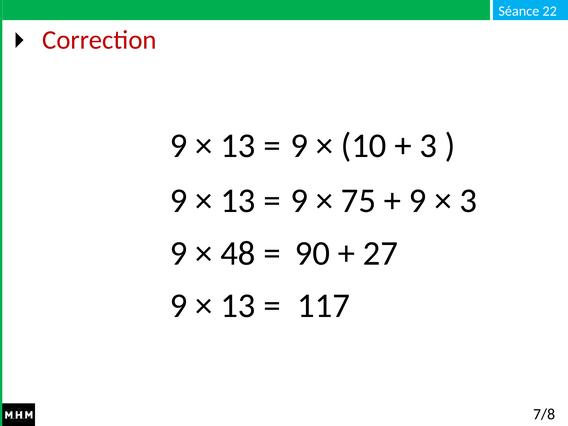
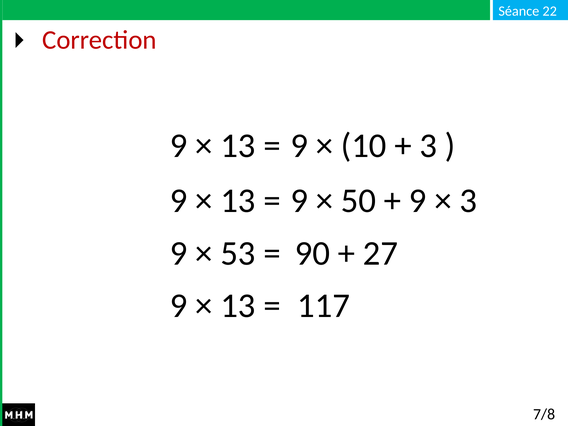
75: 75 -> 50
48: 48 -> 53
